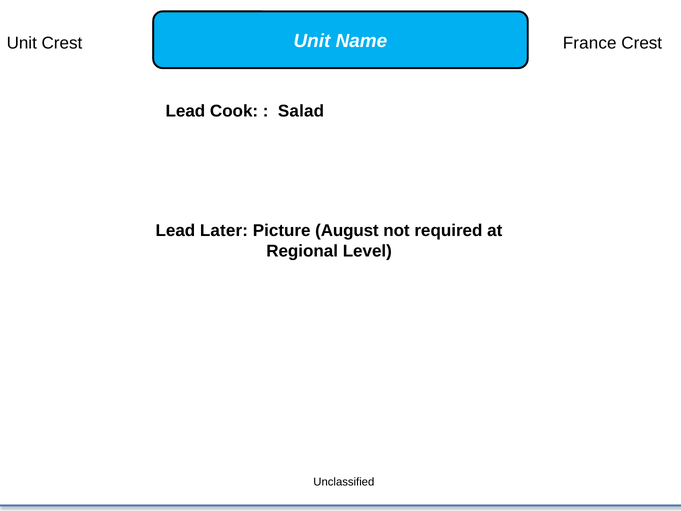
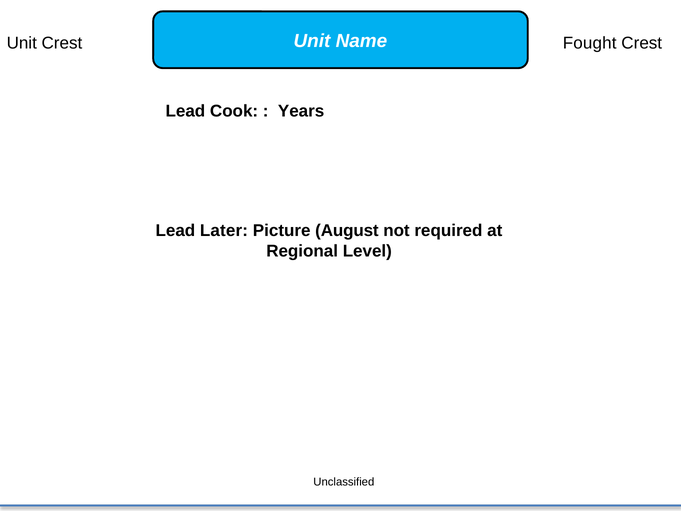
France: France -> Fought
Salad: Salad -> Years
